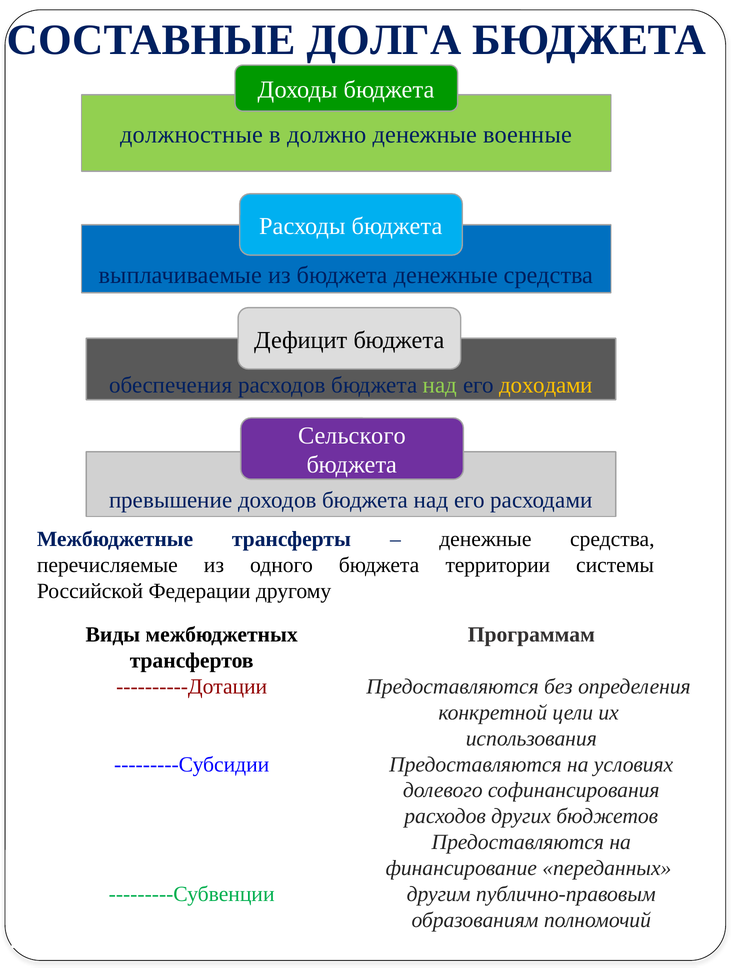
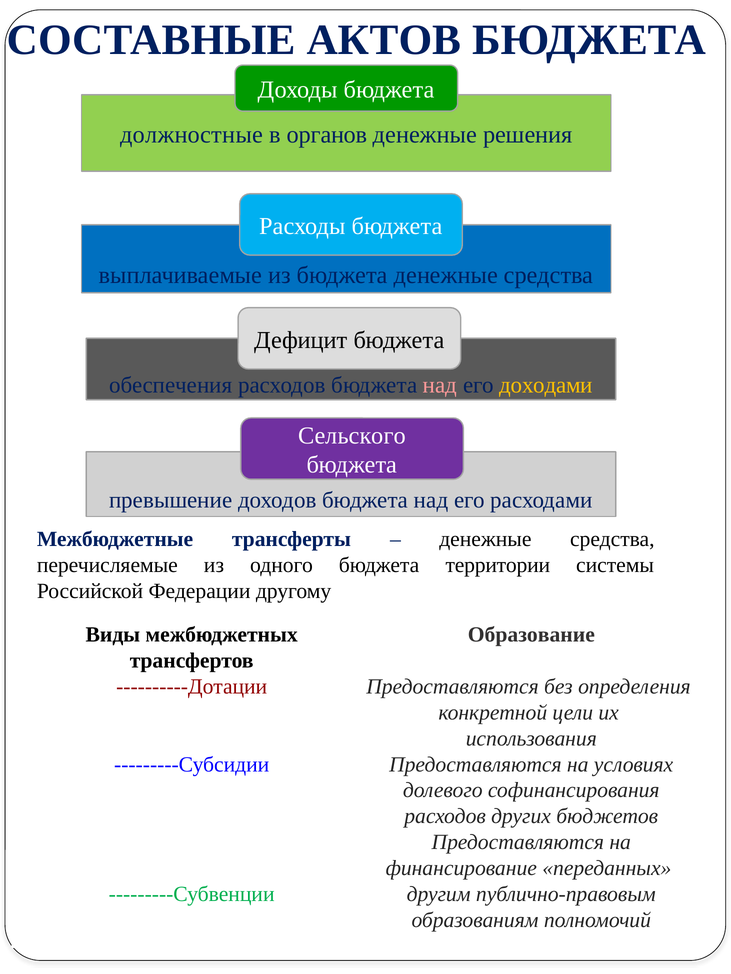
ДОЛГА: ДОЛГА -> АКТОВ
должно: должно -> органов
военные: военные -> решения
над at (440, 385) colour: light green -> pink
Программам: Программам -> Образование
